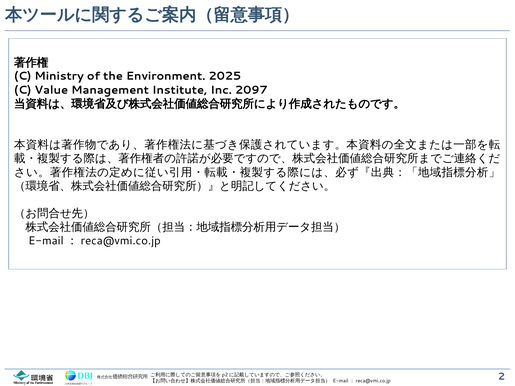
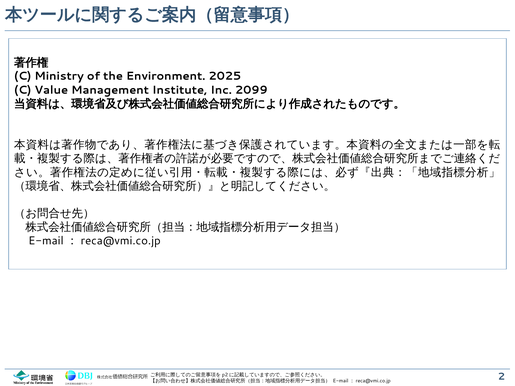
2097: 2097 -> 2099
